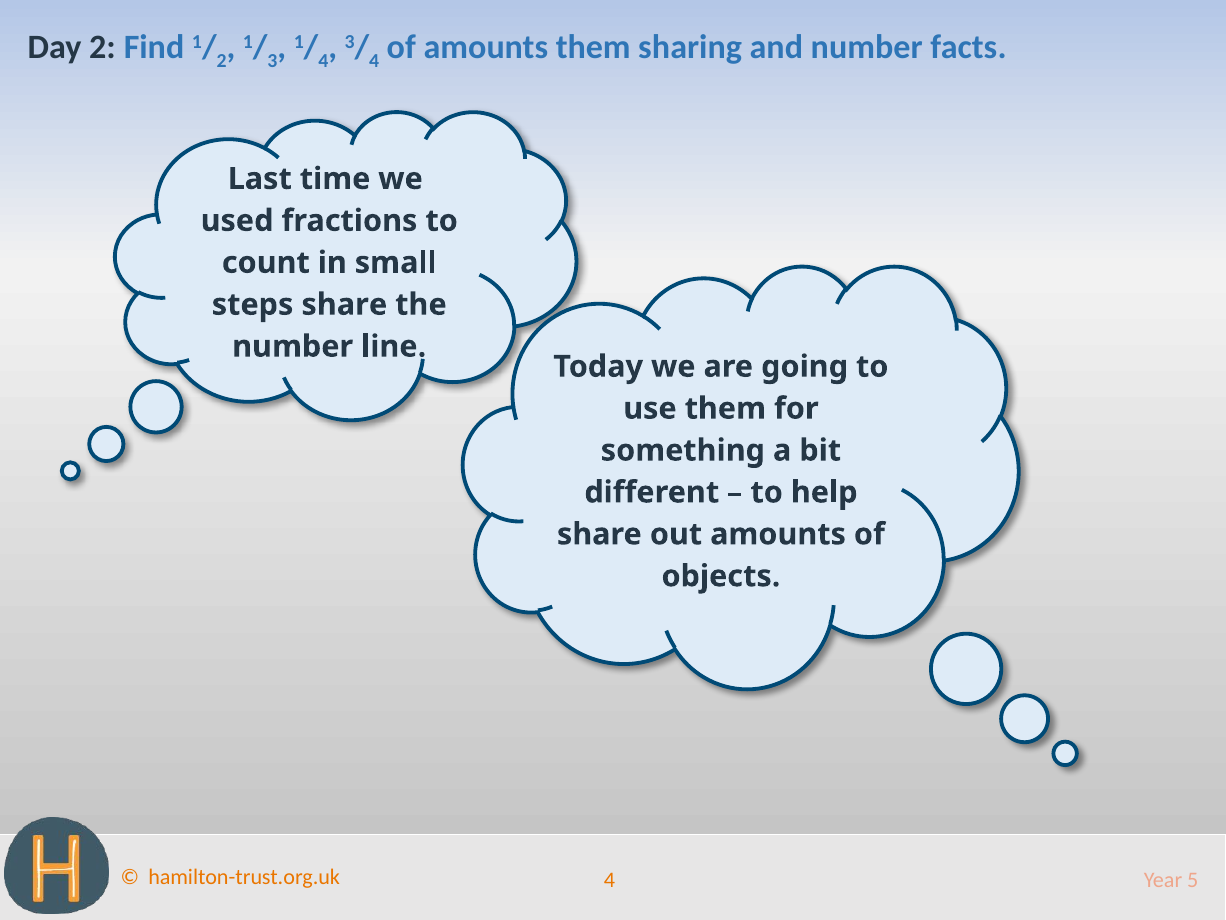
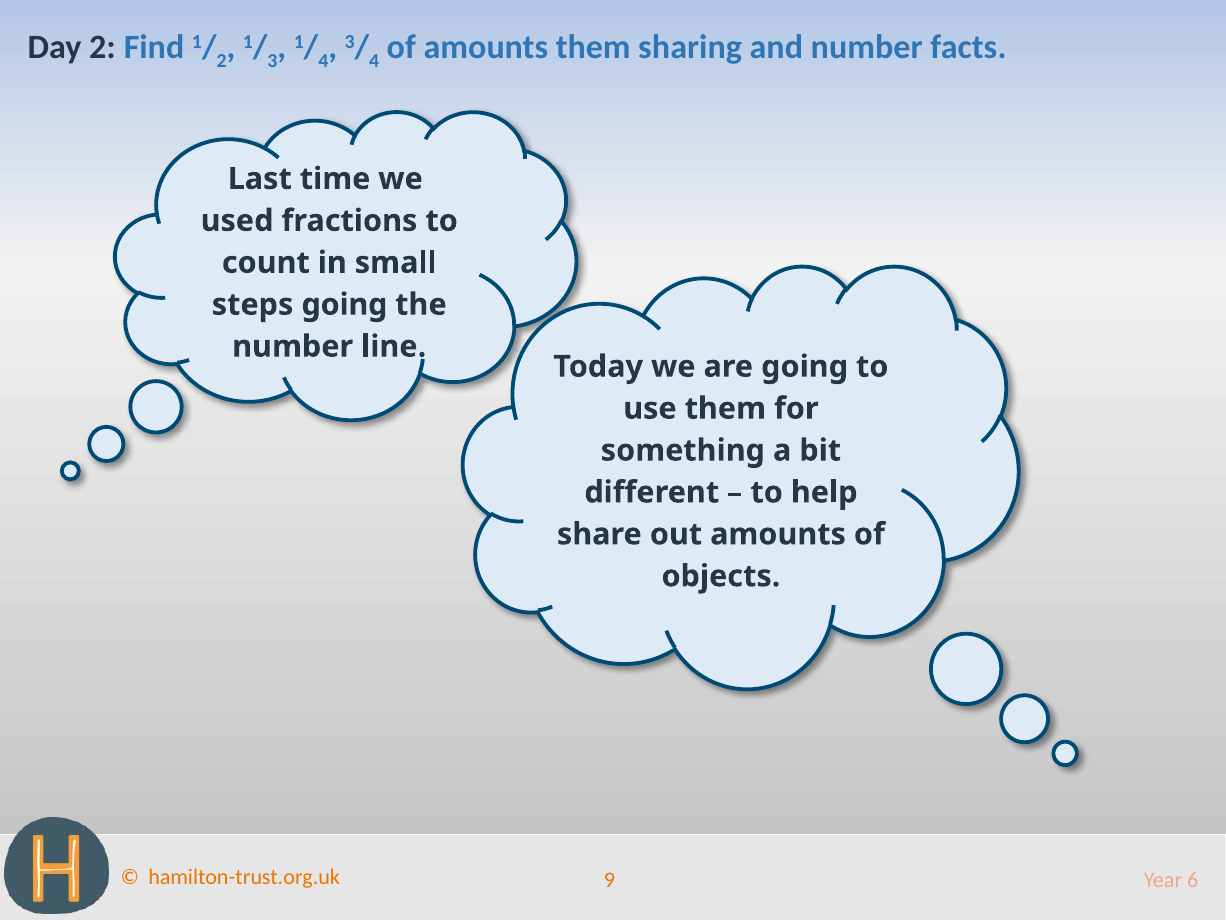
steps share: share -> going
4 at (609, 880): 4 -> 9
5: 5 -> 6
